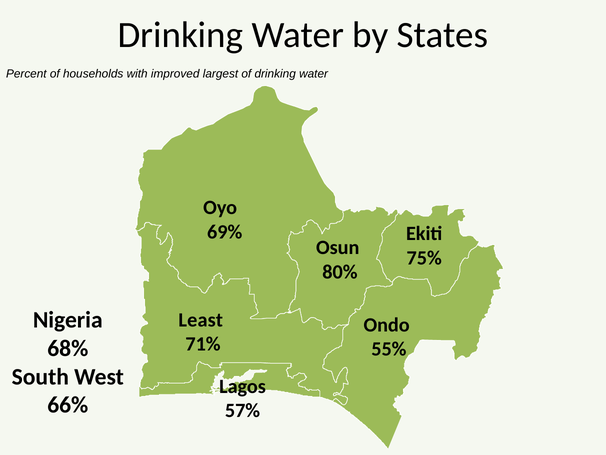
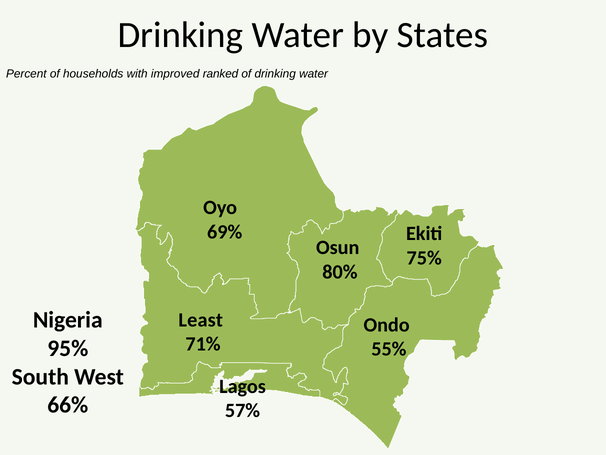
largest: largest -> ranked
68%: 68% -> 95%
